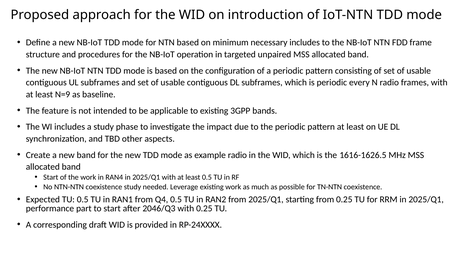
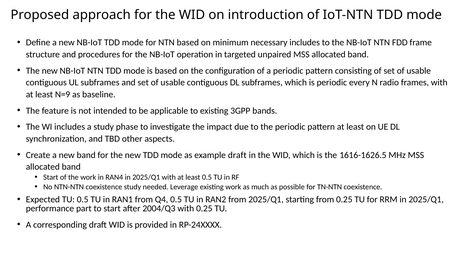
example radio: radio -> draft
2046/Q3: 2046/Q3 -> 2004/Q3
